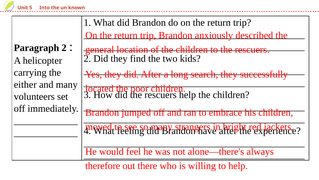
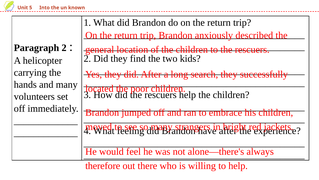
either: either -> hands
